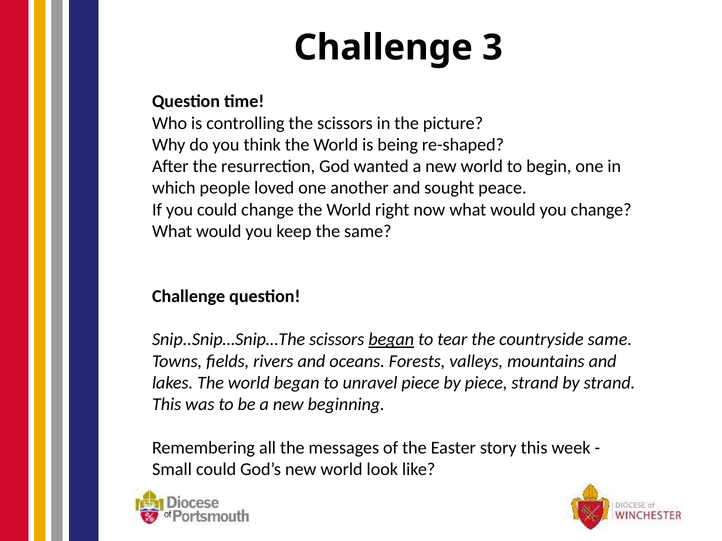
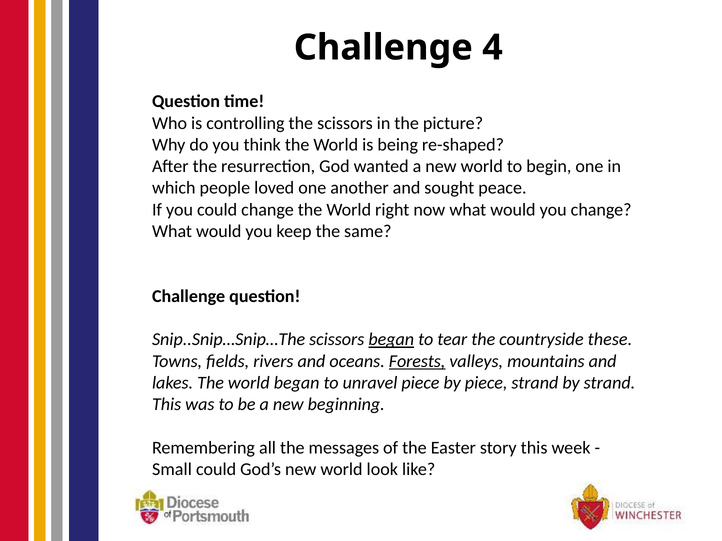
3: 3 -> 4
countryside same: same -> these
Forests underline: none -> present
